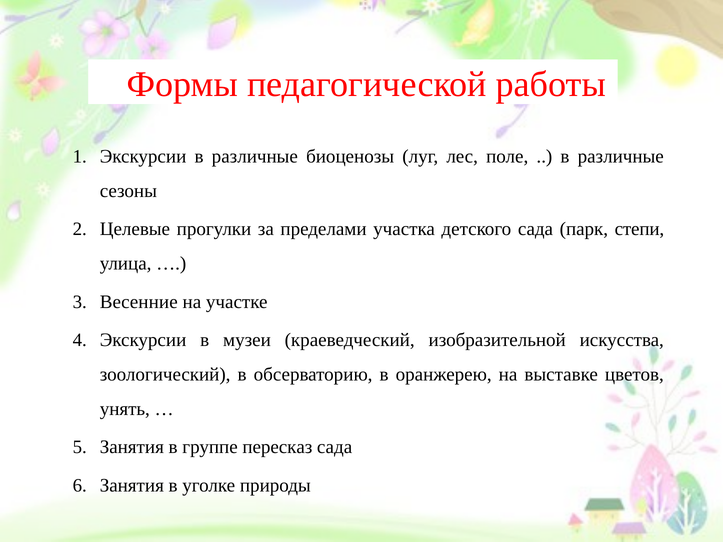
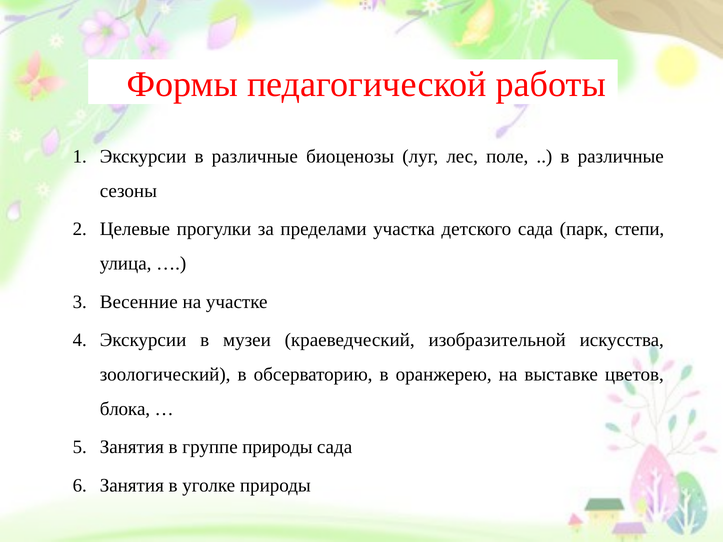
унять: унять -> блока
группе пересказ: пересказ -> природы
